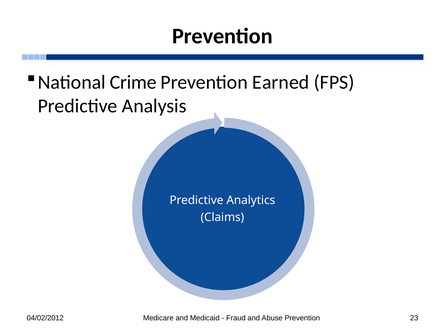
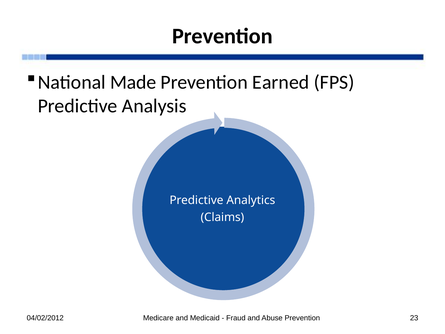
Crime: Crime -> Made
